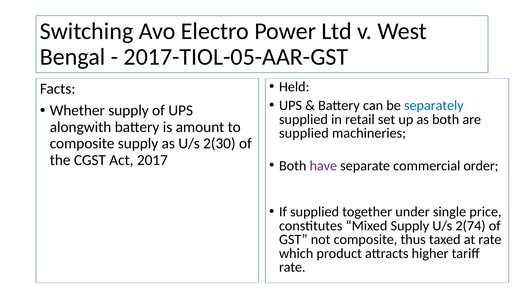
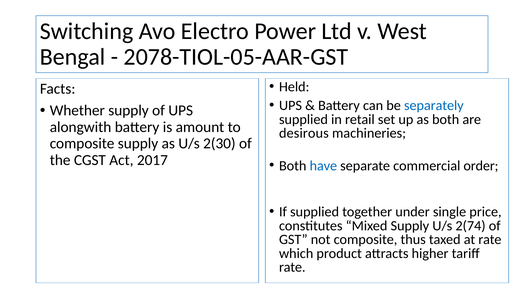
2017-TIOL-05-AAR-GST: 2017-TIOL-05-AAR-GST -> 2078-TIOL-05-AAR-GST
supplied at (304, 133): supplied -> desirous
have colour: purple -> blue
